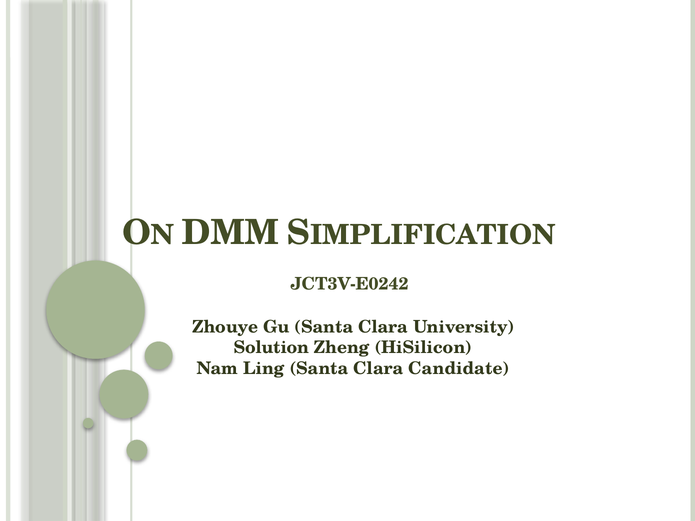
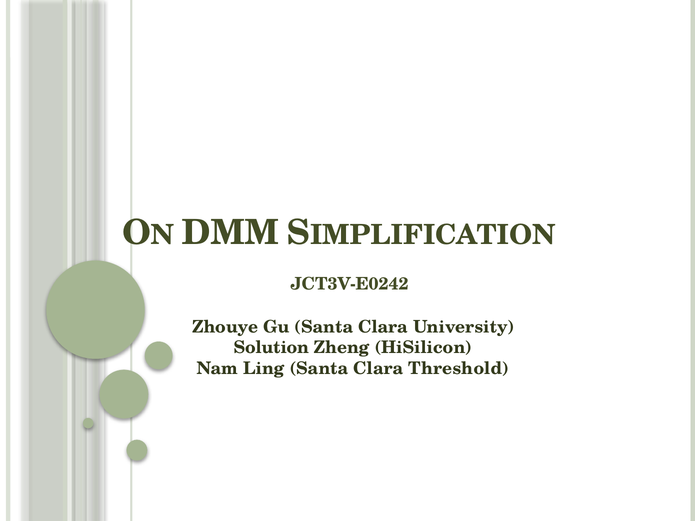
Candidate: Candidate -> Threshold
